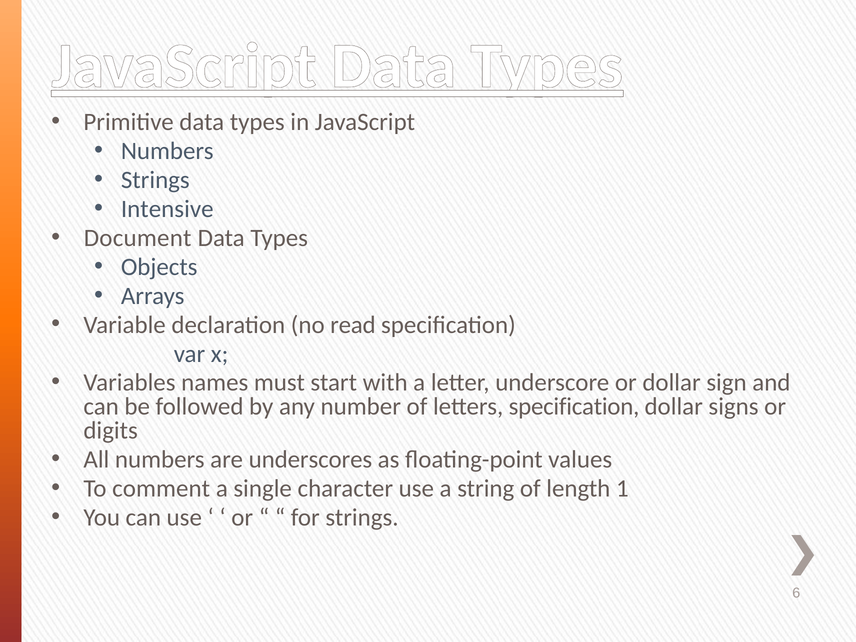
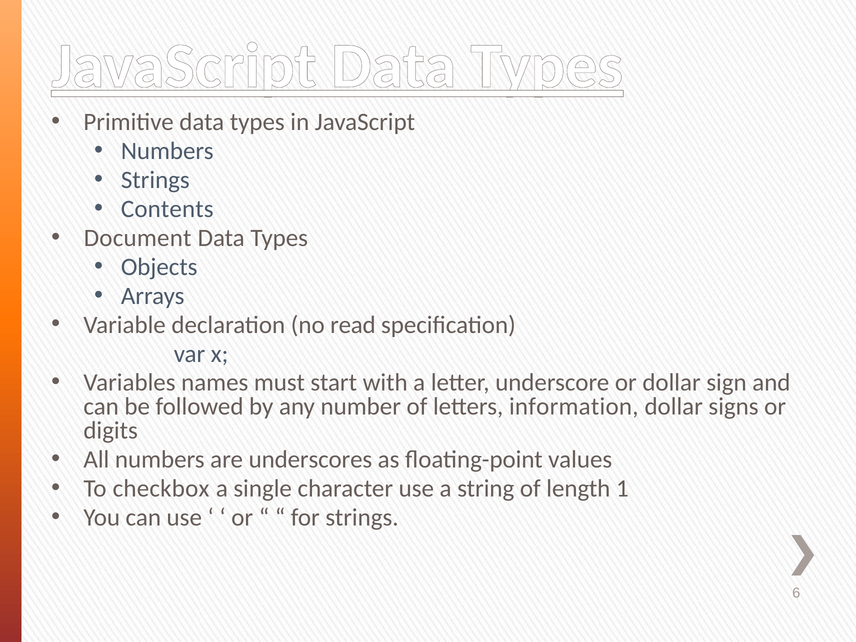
Intensive: Intensive -> Contents
letters specification: specification -> information
comment: comment -> checkbox
